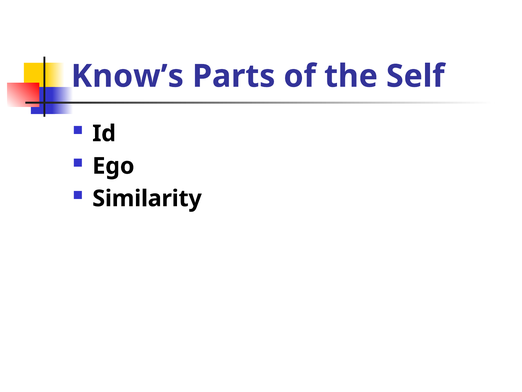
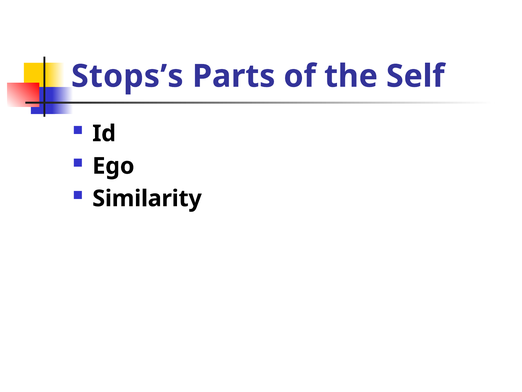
Know’s: Know’s -> Stops’s
